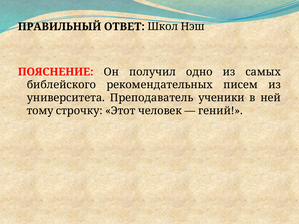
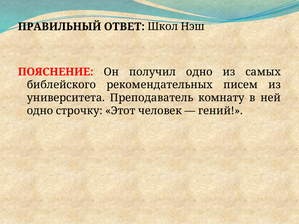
ученики: ученики -> комнату
тому at (40, 111): тому -> одно
